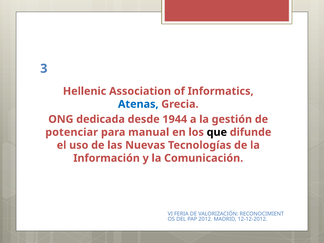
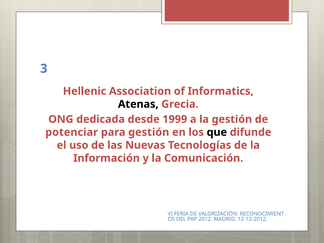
Atenas colour: blue -> black
1944: 1944 -> 1999
para manual: manual -> gestión
